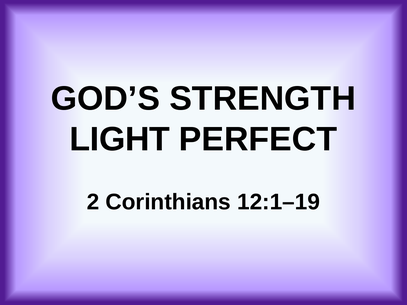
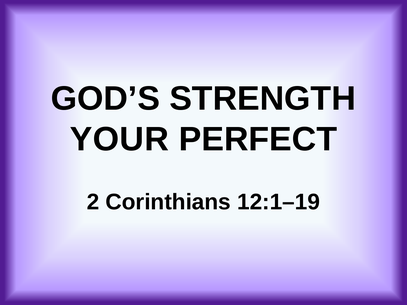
LIGHT: LIGHT -> YOUR
